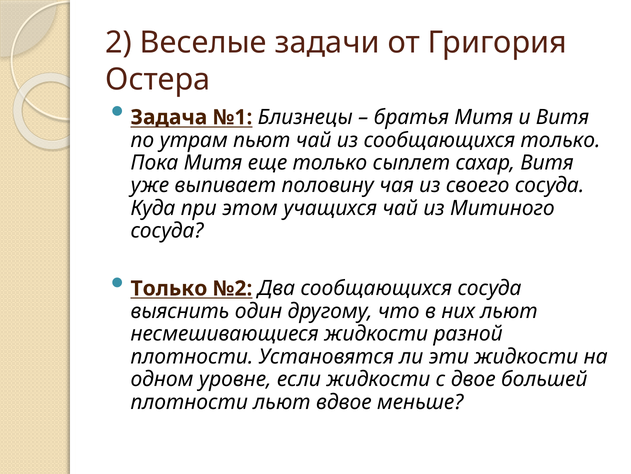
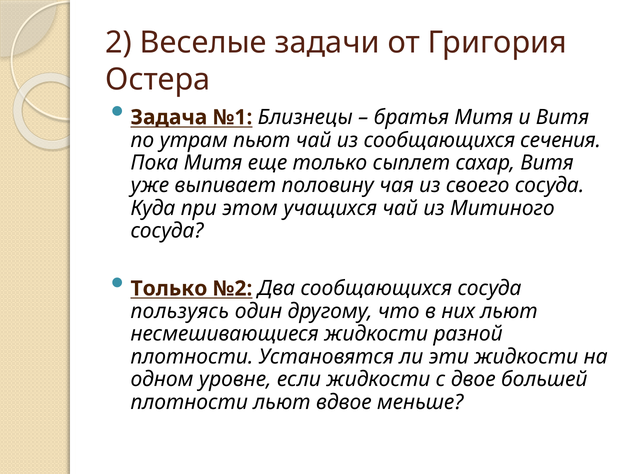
сообщающихся только: только -> сечения
выяснить: выяснить -> пользуясь
